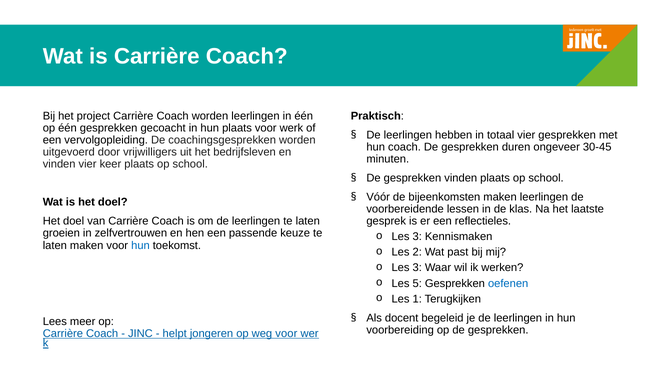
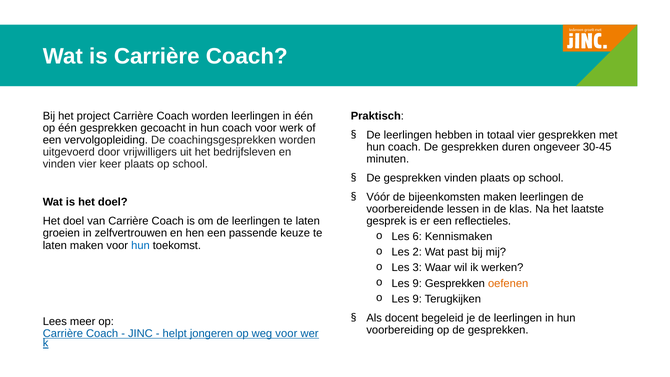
in hun plaats: plaats -> coach
3 at (417, 237): 3 -> 6
5 at (417, 283): 5 -> 9
oefenen colour: blue -> orange
1 at (417, 299): 1 -> 9
